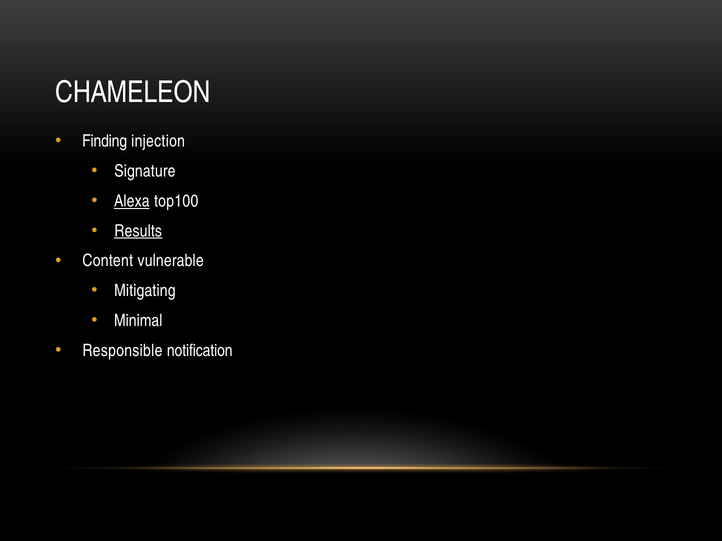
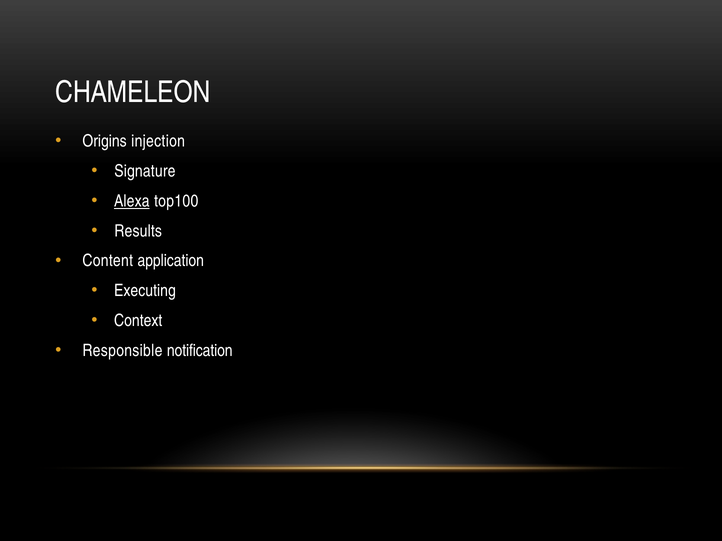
Finding: Finding -> Origins
Results underline: present -> none
vulnerable: vulnerable -> application
Mitigating: Mitigating -> Executing
Minimal: Minimal -> Context
